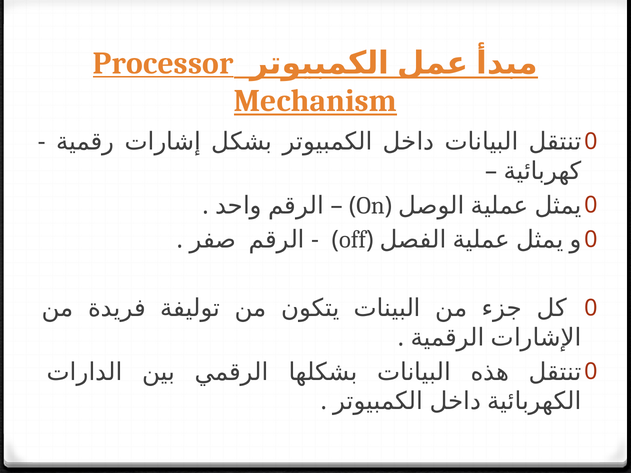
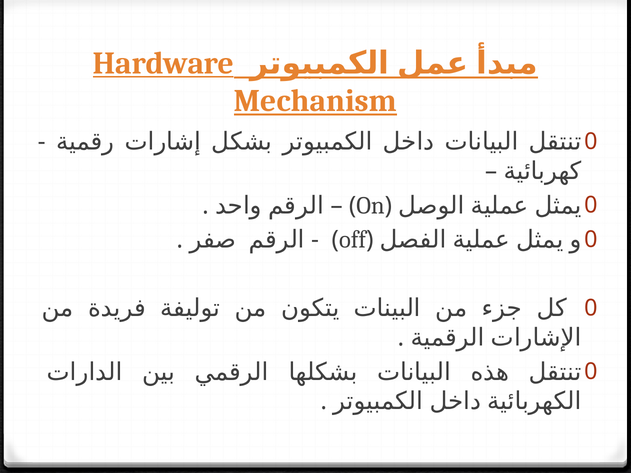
Processor: Processor -> Hardware
